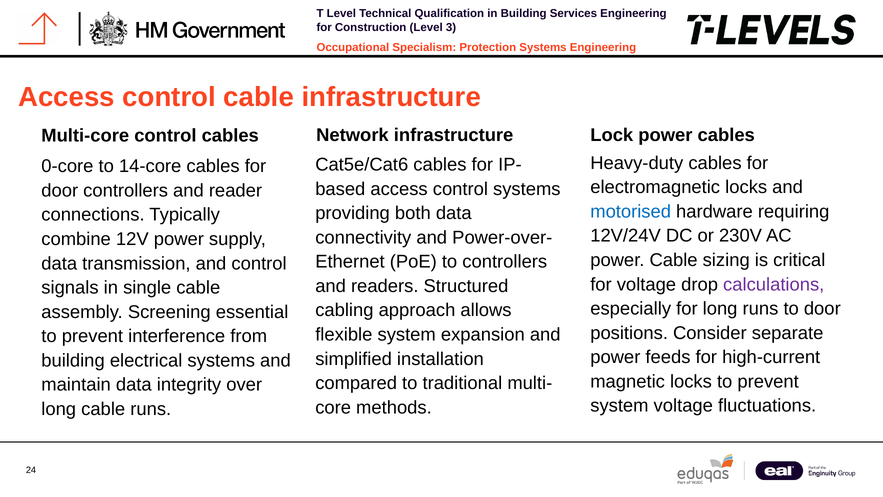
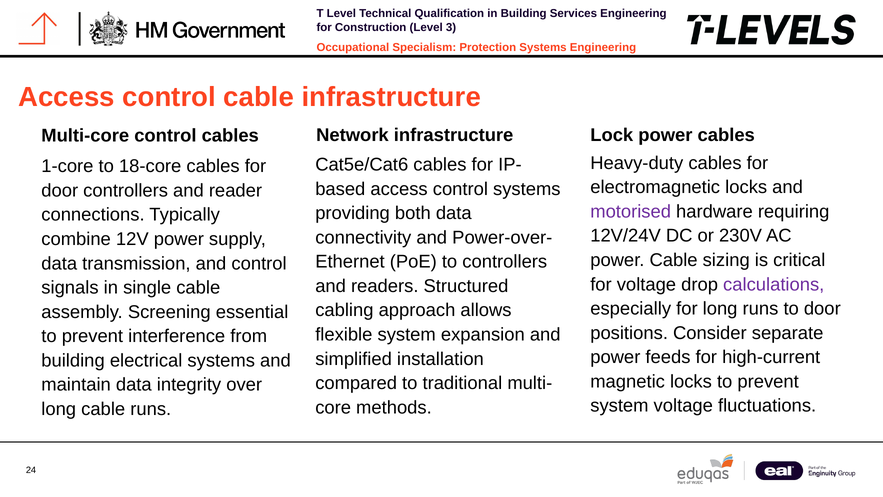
0-core: 0-core -> 1-core
14-core: 14-core -> 18-core
motorised colour: blue -> purple
